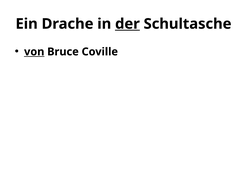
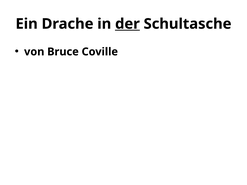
von underline: present -> none
